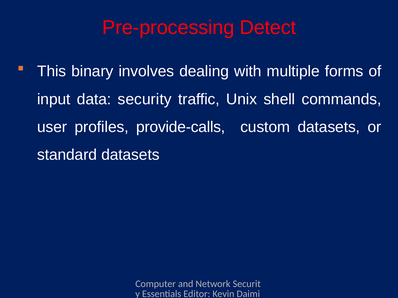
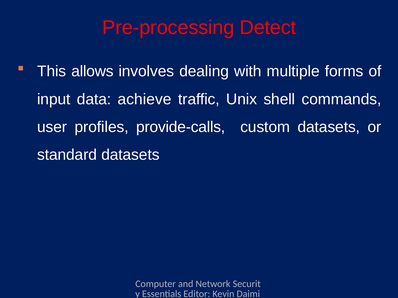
binary: binary -> allows
security: security -> achieve
